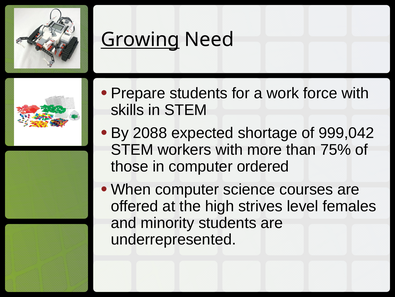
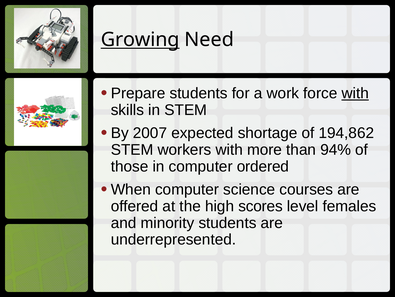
with at (355, 93) underline: none -> present
2088: 2088 -> 2007
999,042: 999,042 -> 194,862
75%: 75% -> 94%
strives: strives -> scores
